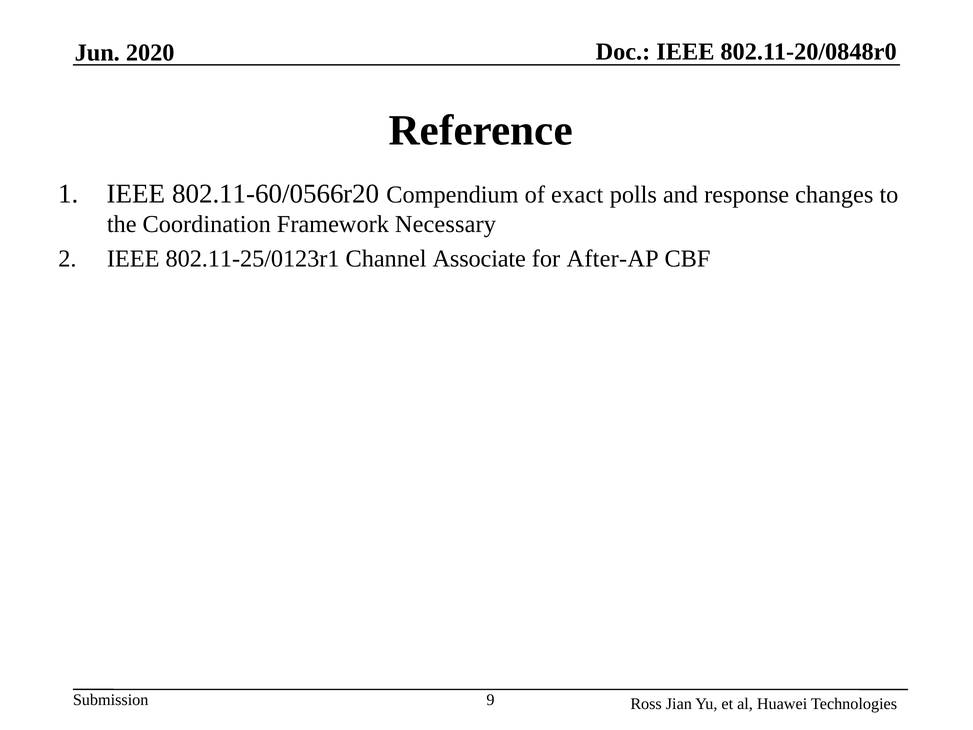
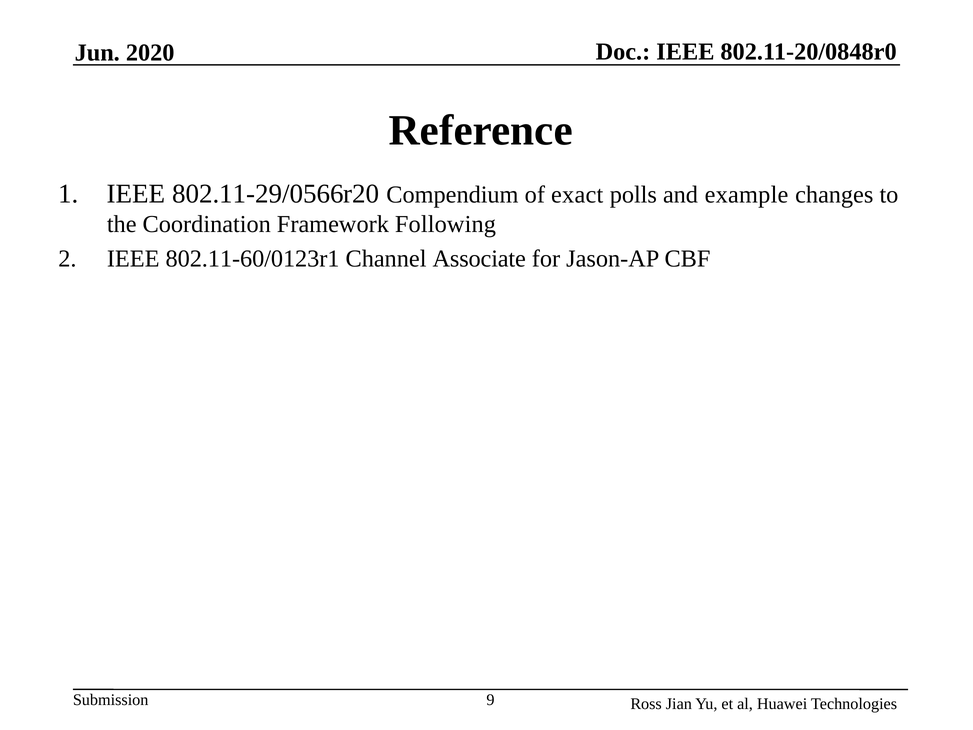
802.11-60/0566r20: 802.11-60/0566r20 -> 802.11-29/0566r20
response: response -> example
Necessary: Necessary -> Following
802.11-25/0123r1: 802.11-25/0123r1 -> 802.11-60/0123r1
After-AP: After-AP -> Jason-AP
